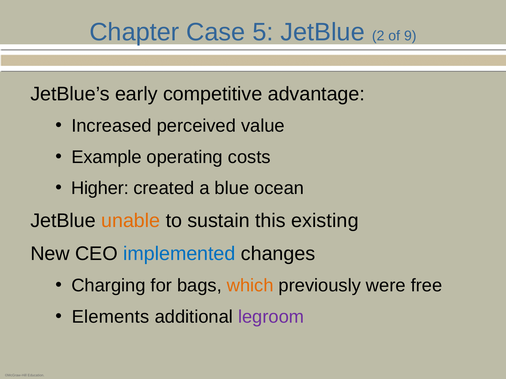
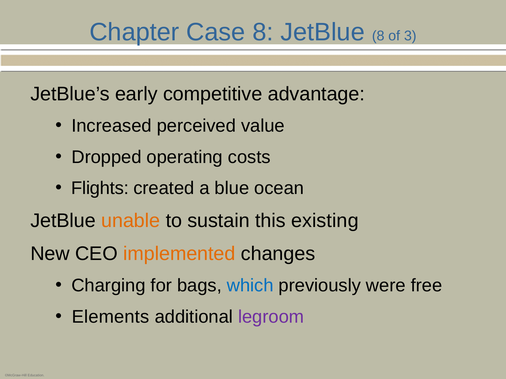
Case 5: 5 -> 8
JetBlue 2: 2 -> 8
9: 9 -> 3
Example: Example -> Dropped
Higher: Higher -> Flights
implemented colour: blue -> orange
which colour: orange -> blue
